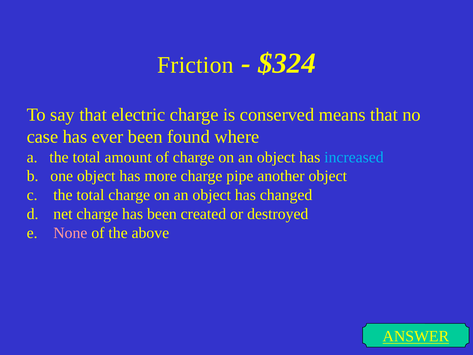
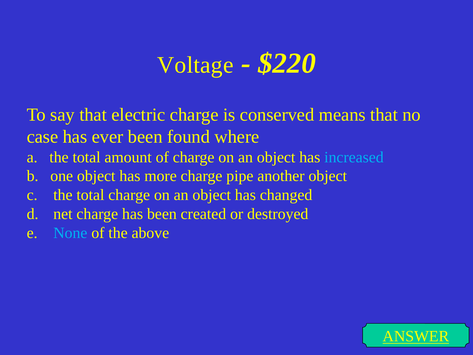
Friction: Friction -> Voltage
$324: $324 -> $220
None colour: pink -> light blue
